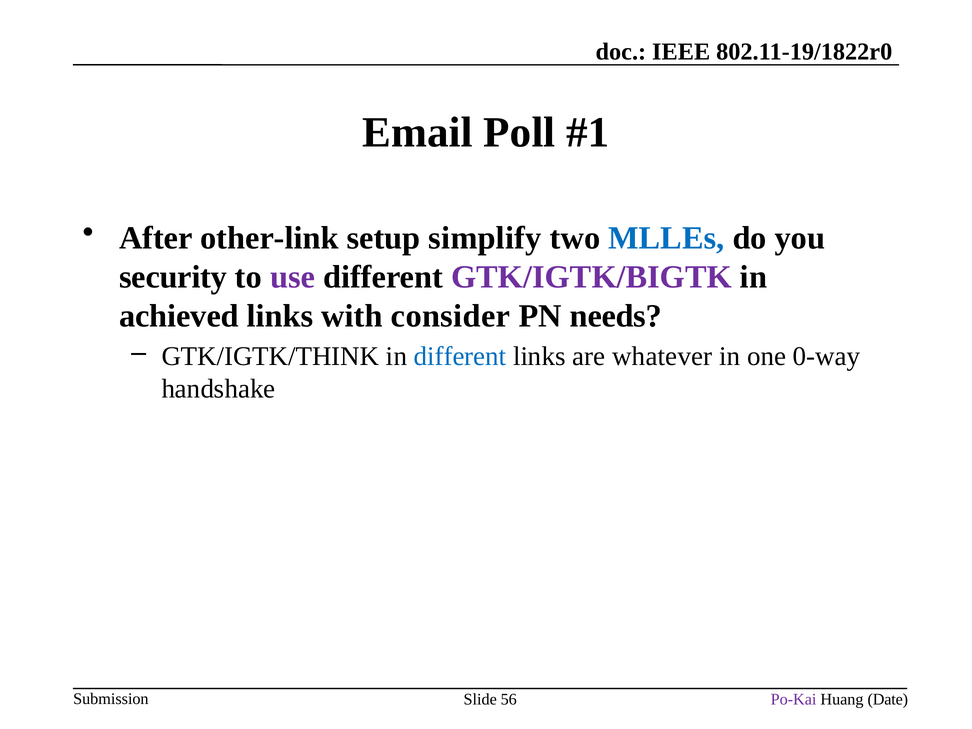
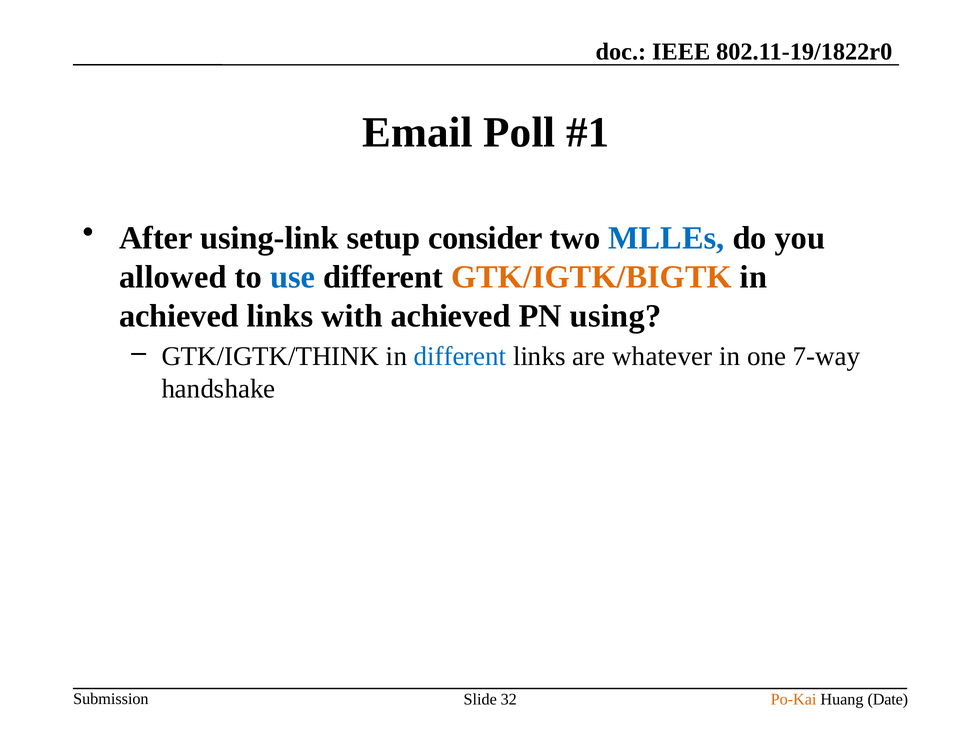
other-link: other-link -> using-link
simplify: simplify -> consider
security: security -> allowed
use colour: purple -> blue
GTK/IGTK/BIGTK colour: purple -> orange
with consider: consider -> achieved
needs: needs -> using
0-way: 0-way -> 7-way
56: 56 -> 32
Po-Kai colour: purple -> orange
